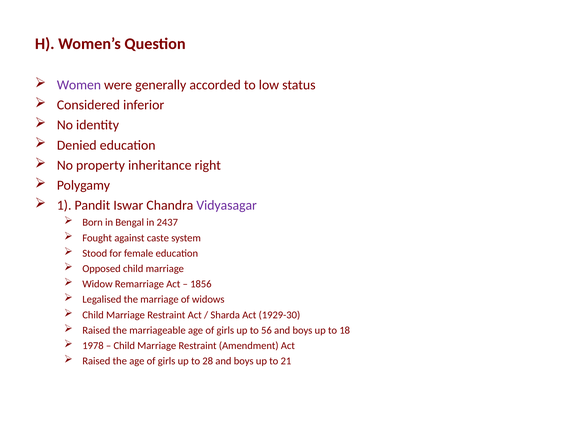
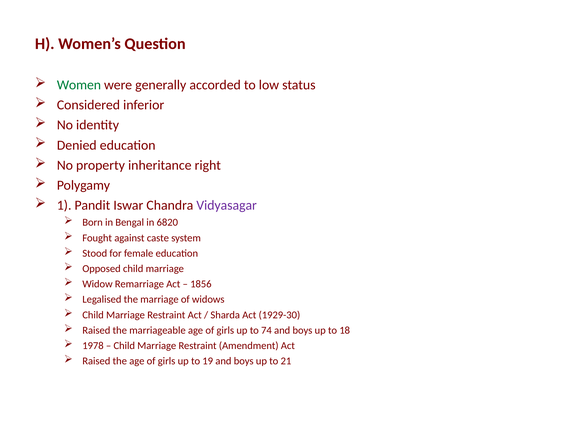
Women colour: purple -> green
2437: 2437 -> 6820
56: 56 -> 74
28: 28 -> 19
